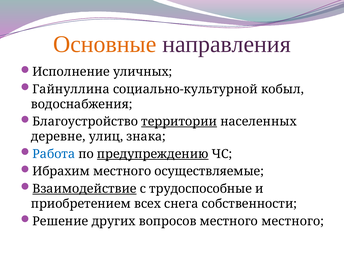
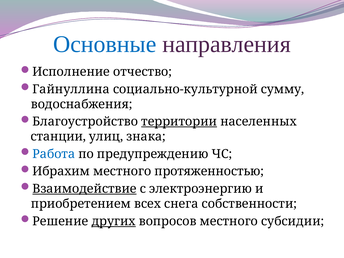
Основные colour: orange -> blue
уличных: уличных -> отчество
кобыл: кобыл -> сумму
деревне: деревне -> станции
предупреждению underline: present -> none
осуществляемые: осуществляемые -> протяженностью
трудоспособные: трудоспособные -> электроэнергию
других underline: none -> present
местного местного: местного -> субсидии
